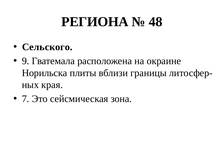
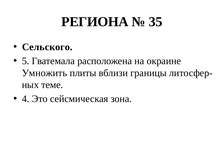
48: 48 -> 35
9: 9 -> 5
Норильска: Норильска -> Умножить
края: края -> теме
7: 7 -> 4
